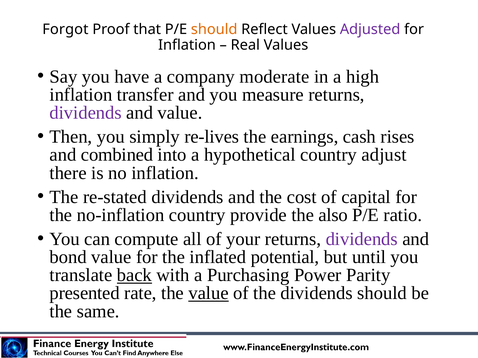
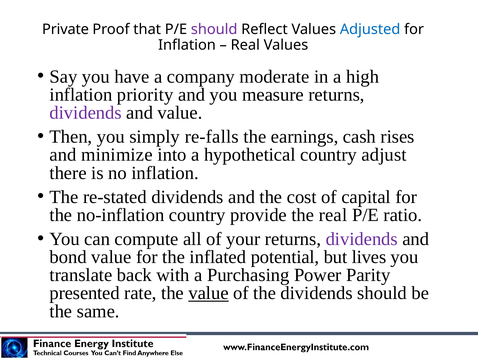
Forgot: Forgot -> Private
should at (214, 29) colour: orange -> purple
Adjusted colour: purple -> blue
transfer: transfer -> priority
re-lives: re-lives -> re-falls
combined: combined -> minimize
the also: also -> real
until: until -> lives
back underline: present -> none
